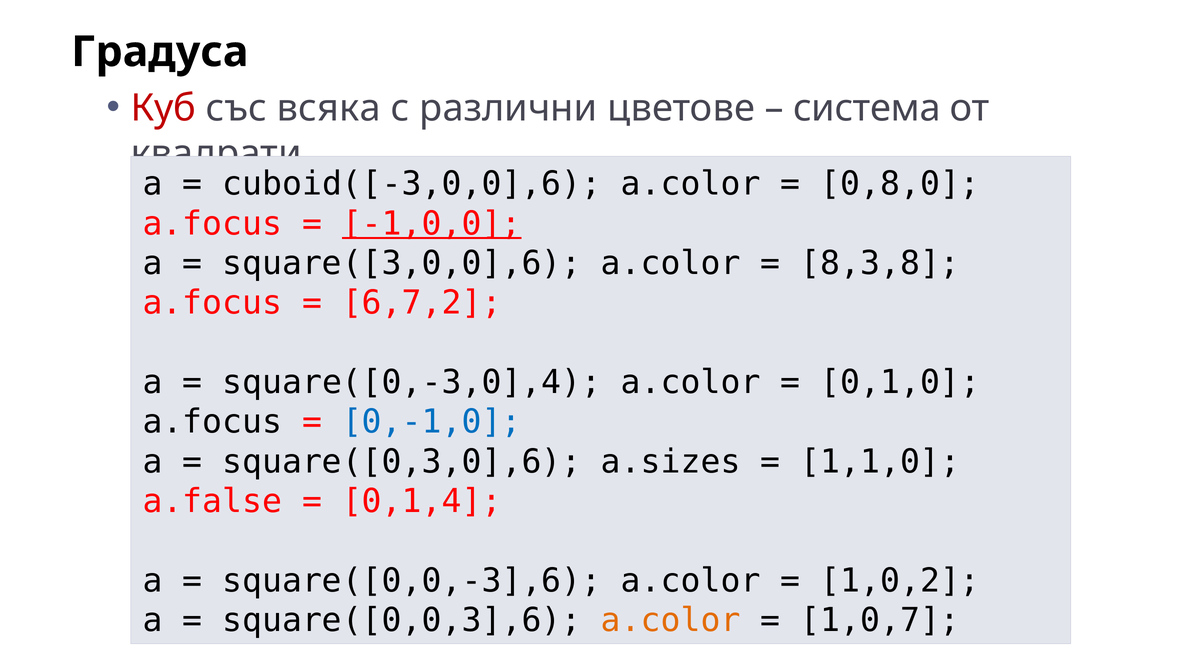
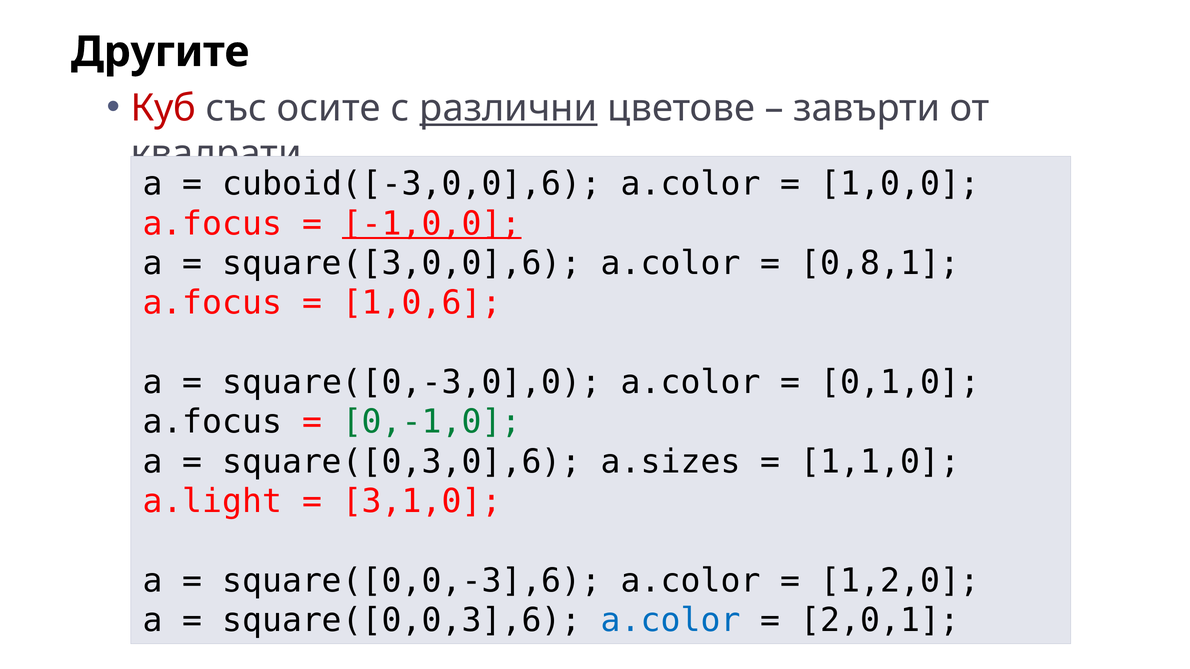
Градуса: Градуса -> Другите
всяка: всяка -> осите
различни underline: none -> present
система: система -> завърти
0,8,0: 0,8,0 -> 1,0,0
8,3,8: 8,3,8 -> 0,8,1
6,7,2: 6,7,2 -> 1,0,6
square([0,-3,0],4: square([0,-3,0],4 -> square([0,-3,0],0
0,-1,0 colour: blue -> green
a.false: a.false -> a.light
0,1,4: 0,1,4 -> 3,1,0
1,0,2: 1,0,2 -> 1,2,0
a.color at (671, 621) colour: orange -> blue
1,0,7: 1,0,7 -> 2,0,1
